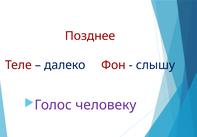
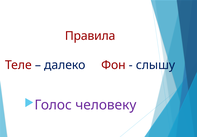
Позднее: Позднее -> Правила
